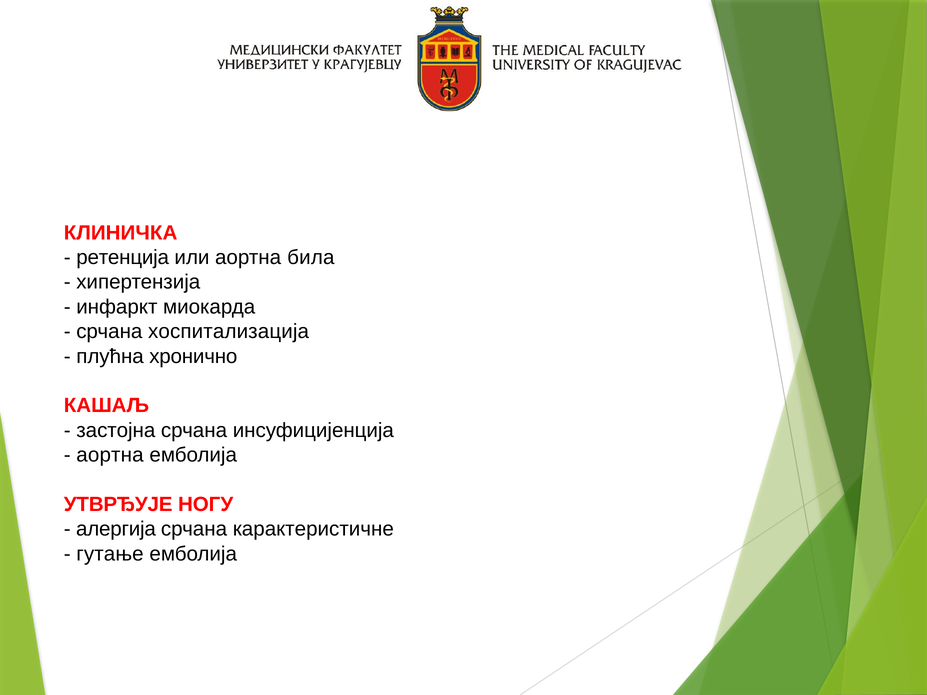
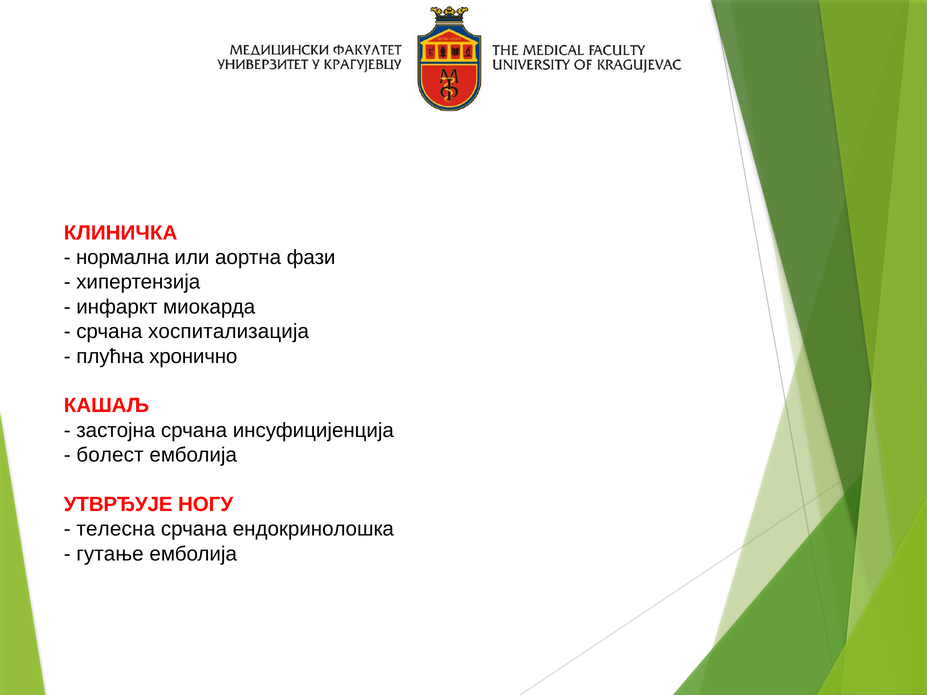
ретенција: ретенција -> нормална
била: била -> фази
аортна at (110, 455): аортна -> болест
алергија: алергија -> телесна
карактеристичне: карактеристичне -> ендокринолошка
